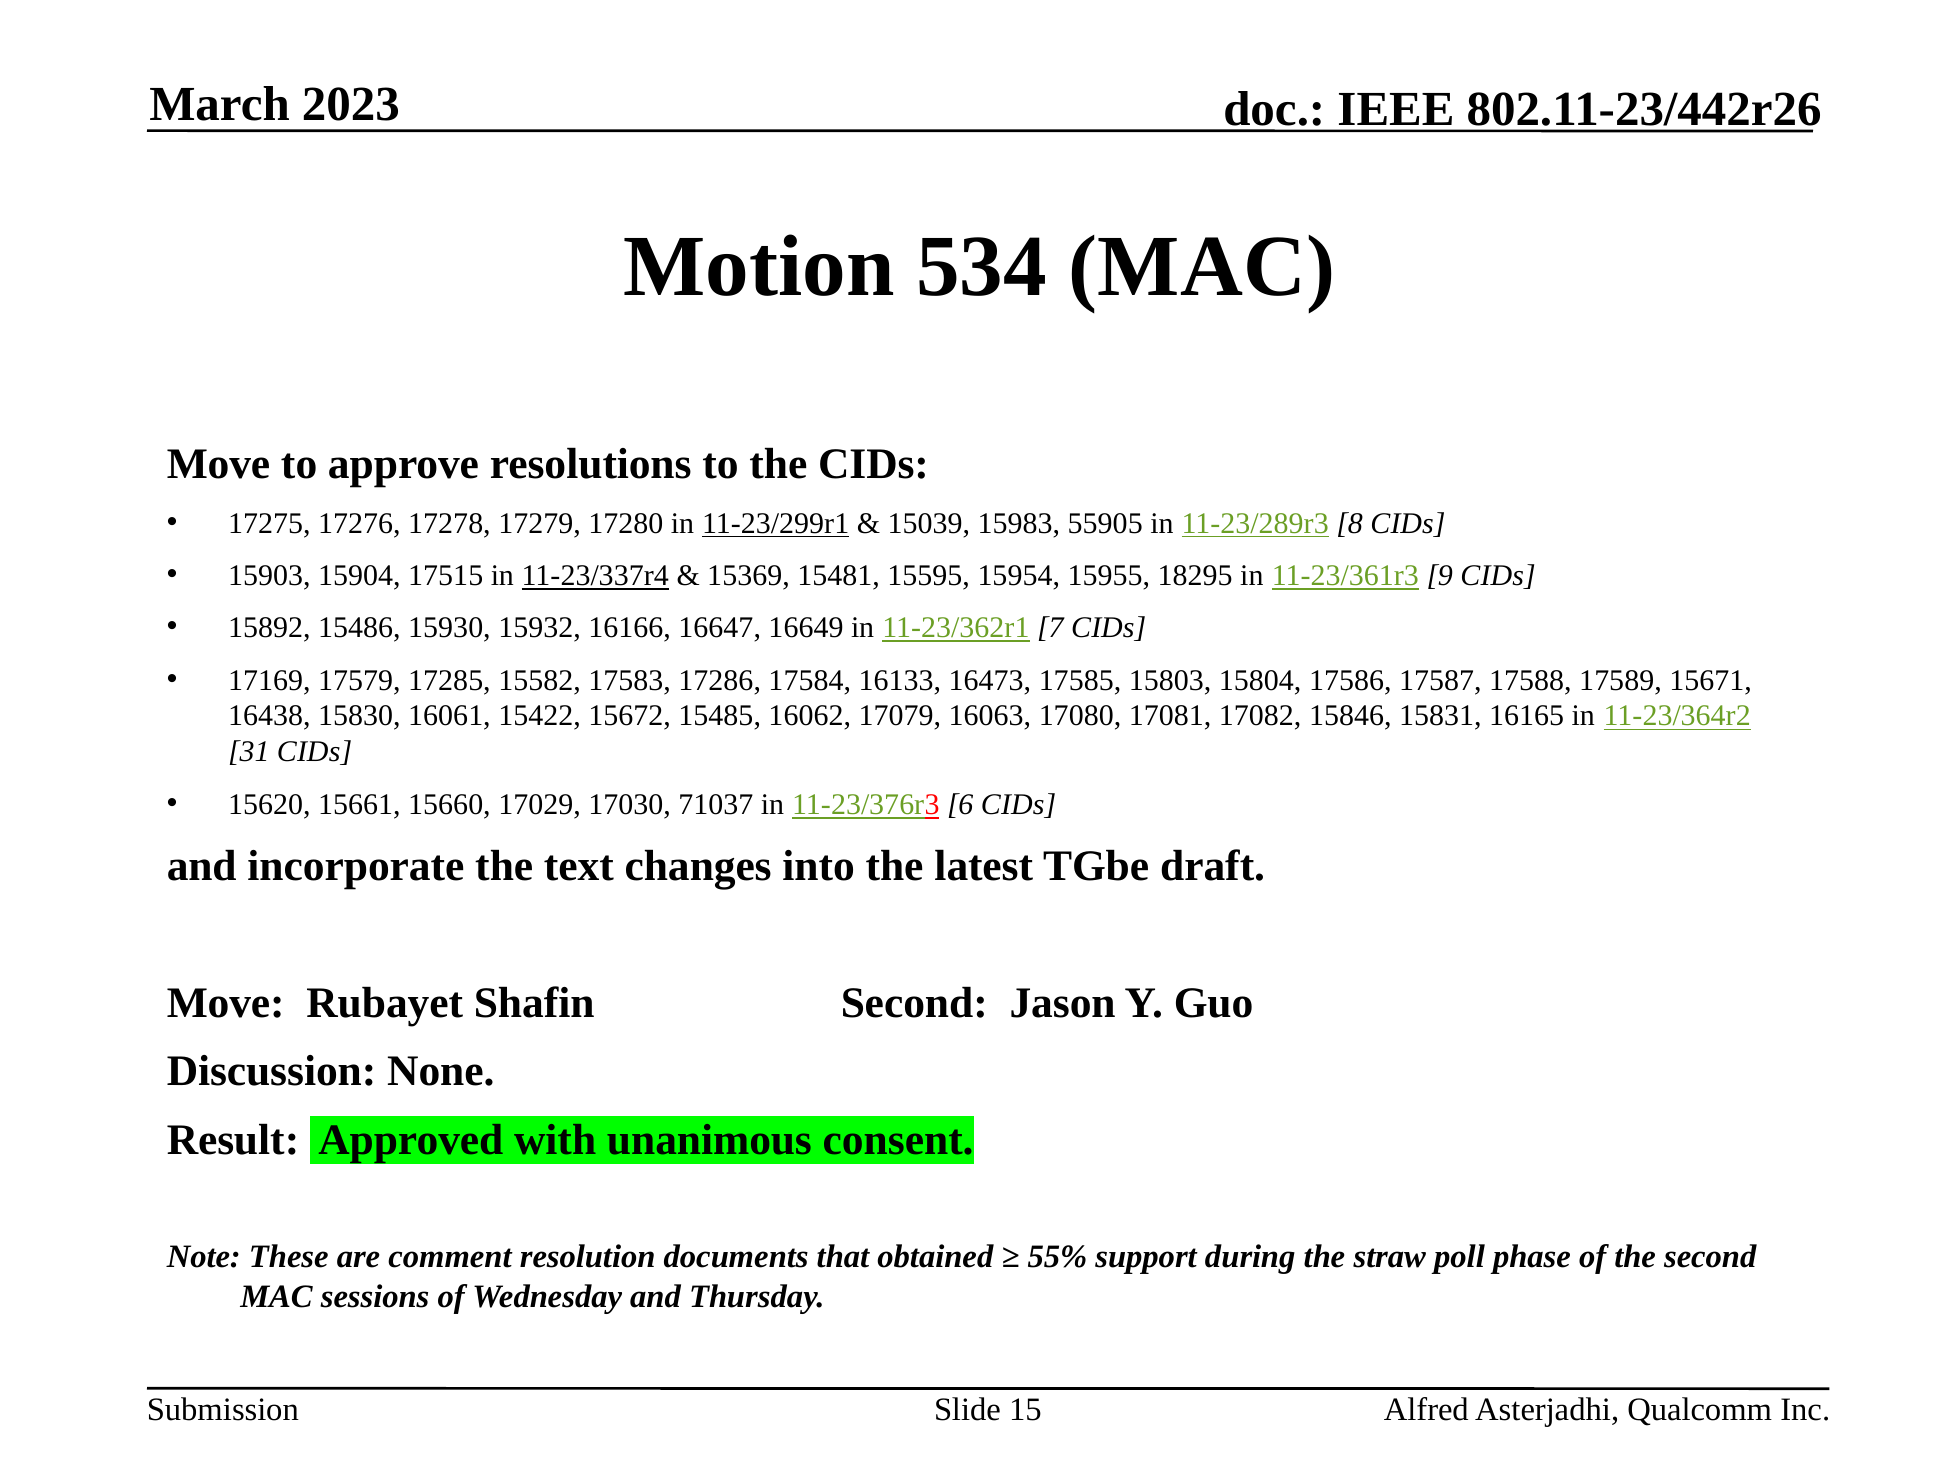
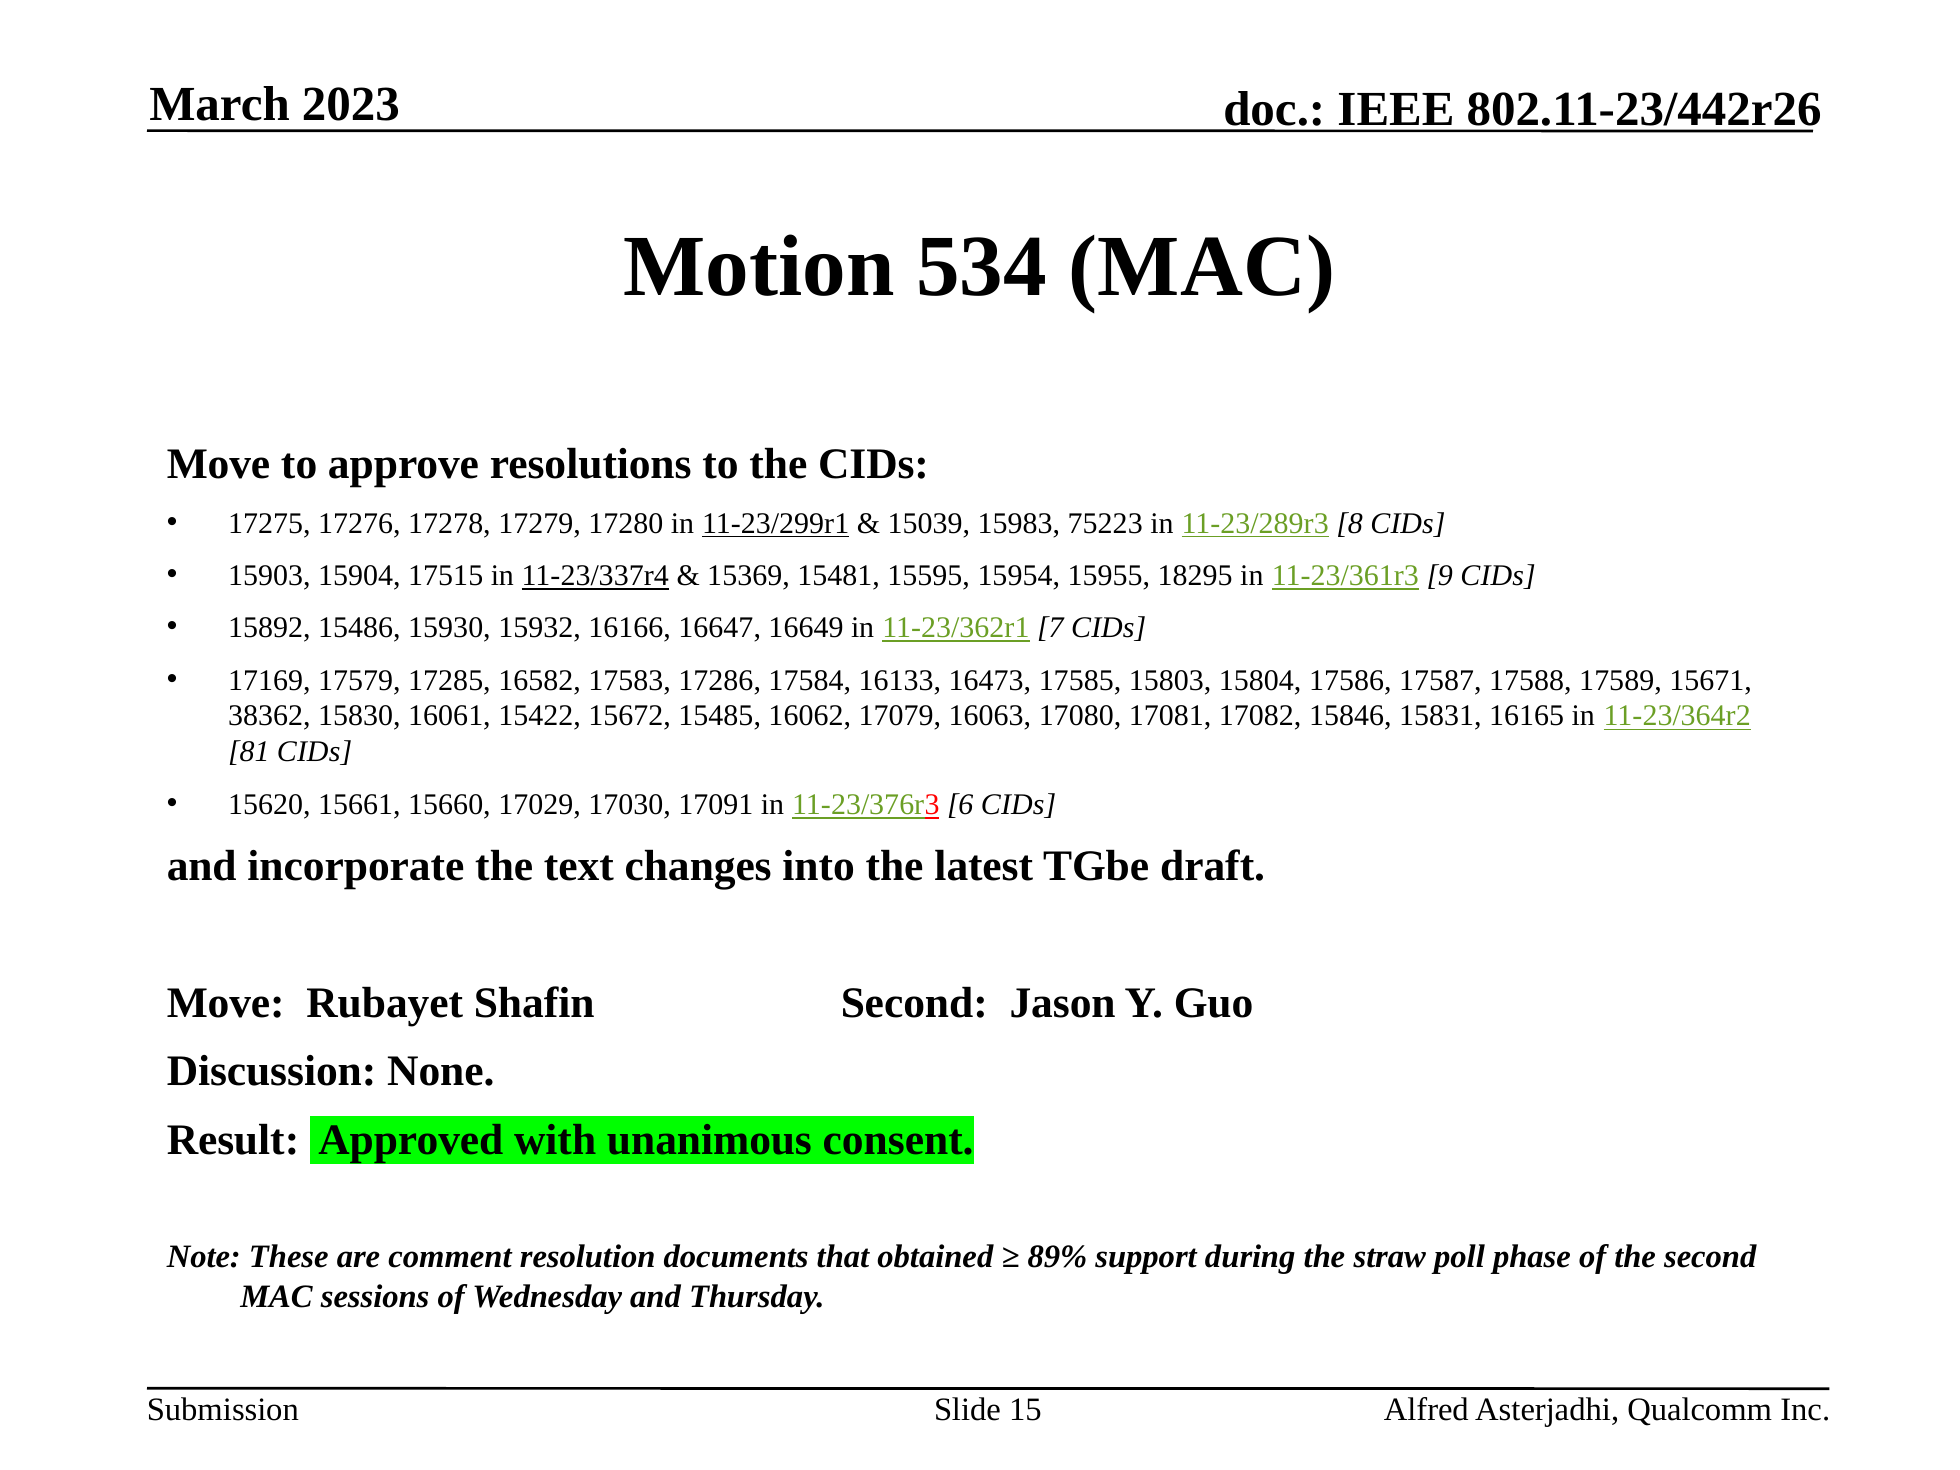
55905: 55905 -> 75223
15582: 15582 -> 16582
16438: 16438 -> 38362
31: 31 -> 81
71037: 71037 -> 17091
55%: 55% -> 89%
